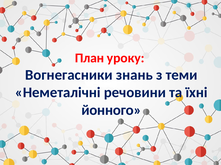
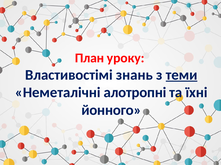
Вогнегасники: Вогнегасники -> Властивостімі
теми underline: none -> present
речовини: речовини -> алотропні
